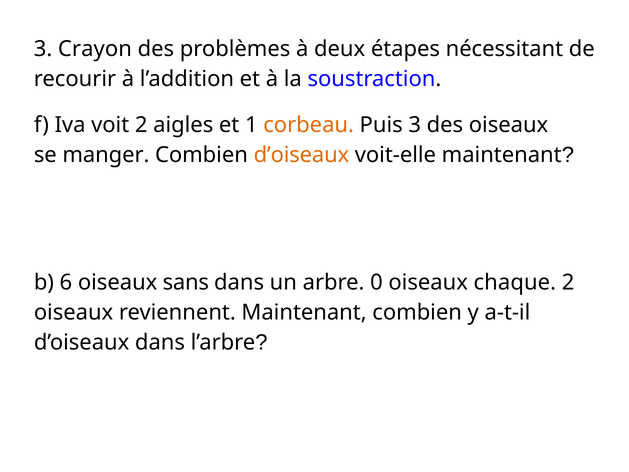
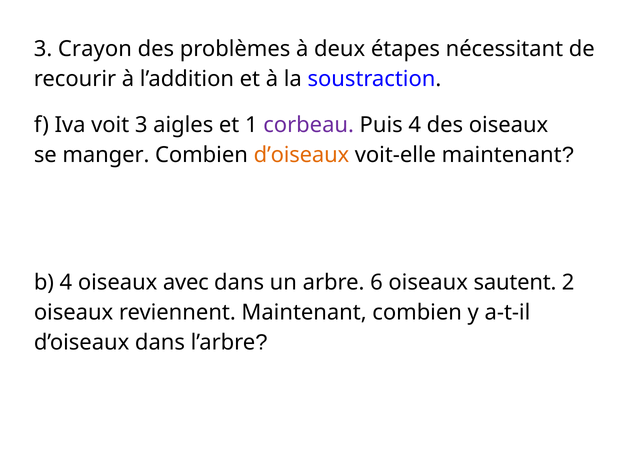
voit 2: 2 -> 3
corbeau colour: orange -> purple
Puis 3: 3 -> 4
b 6: 6 -> 4
sans: sans -> avec
0: 0 -> 6
chaque: chaque -> sautent
